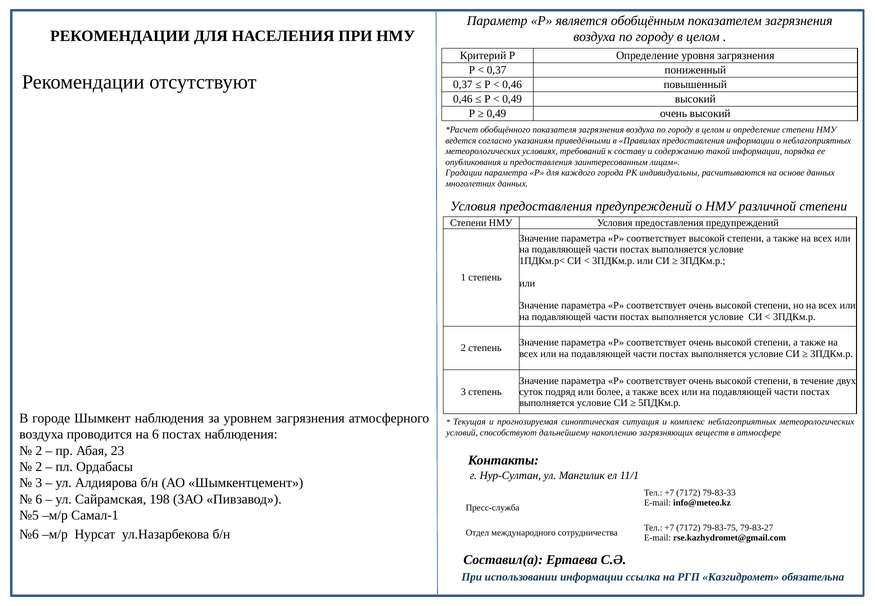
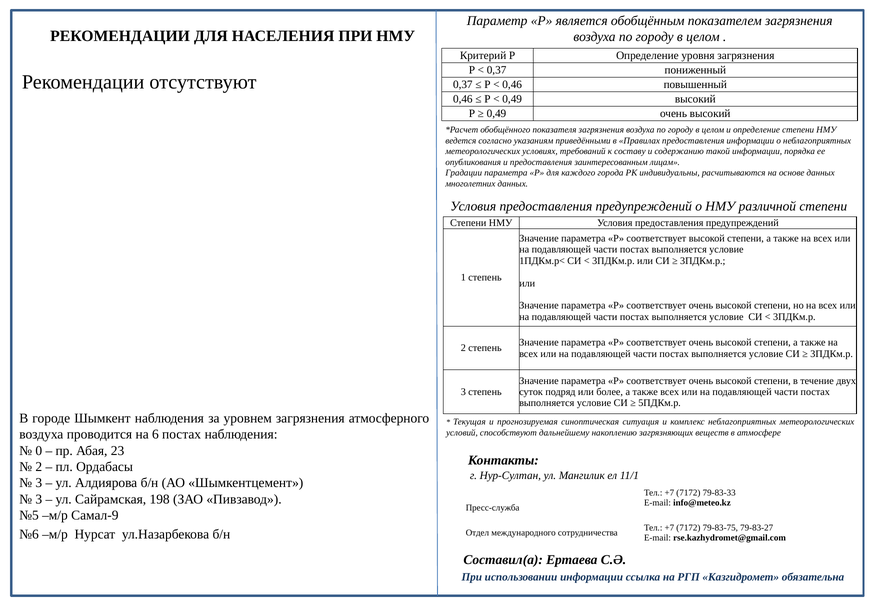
2 at (39, 451): 2 -> 0
6 at (39, 499): 6 -> 3
Самал-1: Самал-1 -> Самал-9
